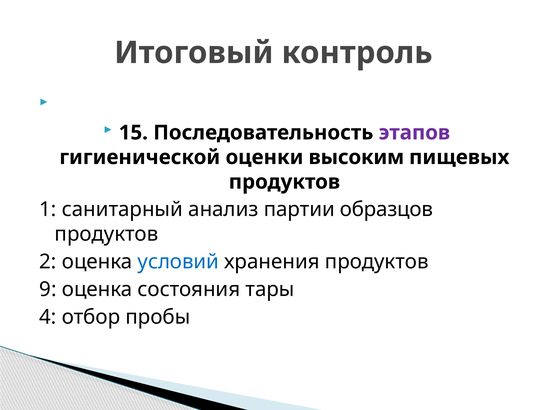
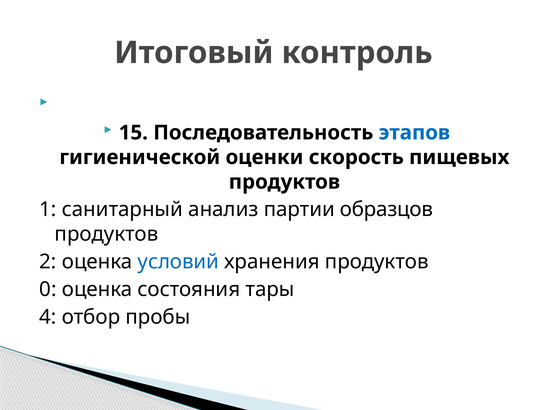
этапов colour: purple -> blue
высоким: высоким -> скорость
9: 9 -> 0
